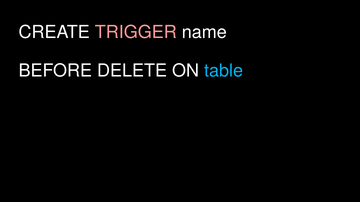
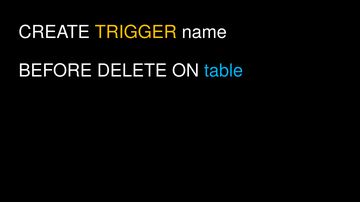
TRIGGER colour: pink -> yellow
